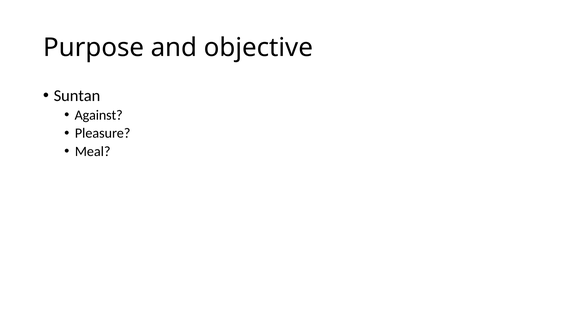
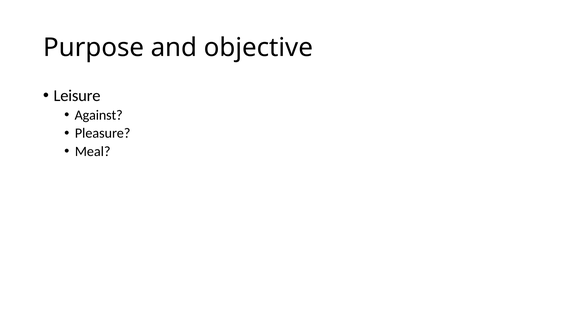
Suntan: Suntan -> Leisure
